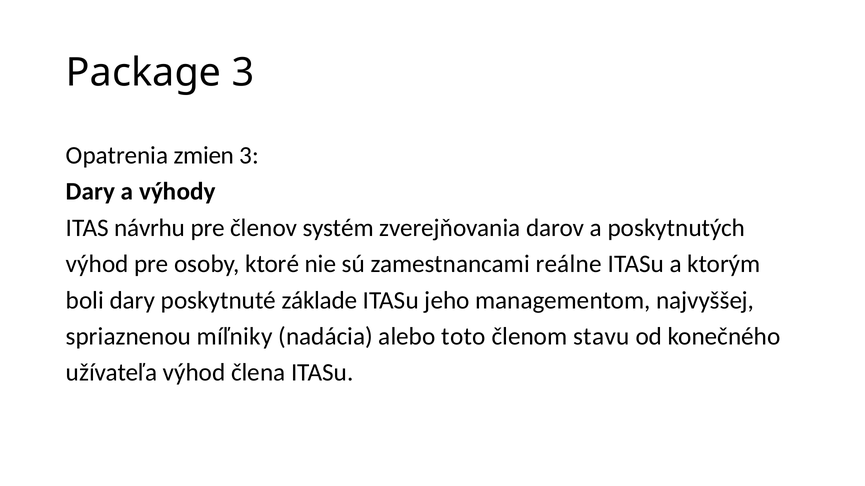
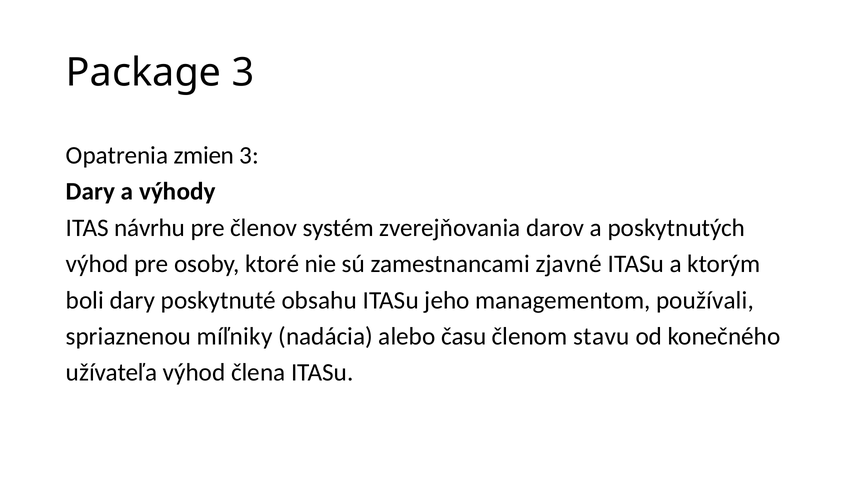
reálne: reálne -> zjavné
základe: základe -> obsahu
najvyššej: najvyššej -> používali
toto: toto -> času
